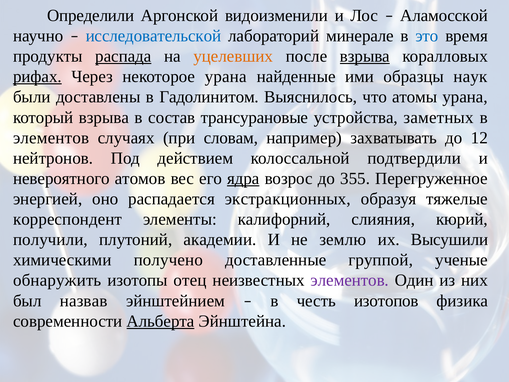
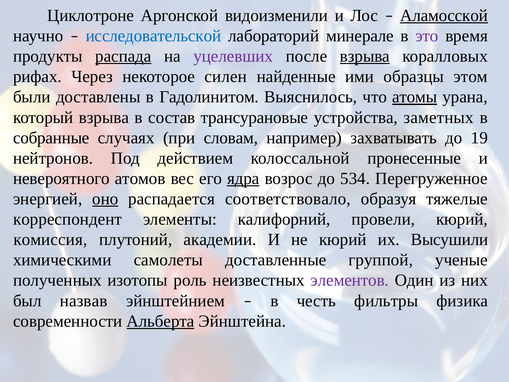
Определили: Определили -> Циклотроне
Аламосской underline: none -> present
это colour: blue -> purple
уцелевших colour: orange -> purple
рифах underline: present -> none
некоторое урана: урана -> силен
наук: наук -> этом
атомы underline: none -> present
элементов at (51, 138): элементов -> собранные
12: 12 -> 19
подтвердили: подтвердили -> пронесенные
355: 355 -> 534
оно underline: none -> present
экстракционных: экстракционных -> соответствовало
слияния: слияния -> провели
получили: получили -> комиссия
не землю: землю -> кюрий
получено: получено -> самолеты
обнаружить: обнаружить -> полученных
отец: отец -> роль
изотопов: изотопов -> фильтры
